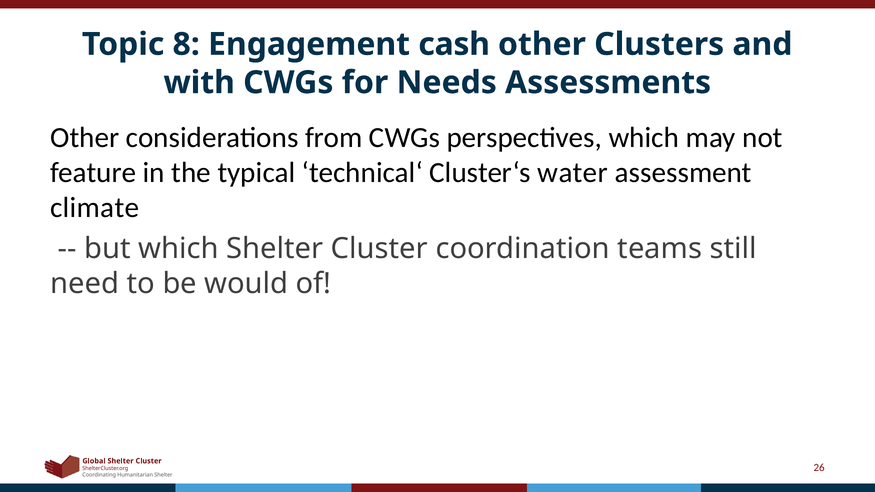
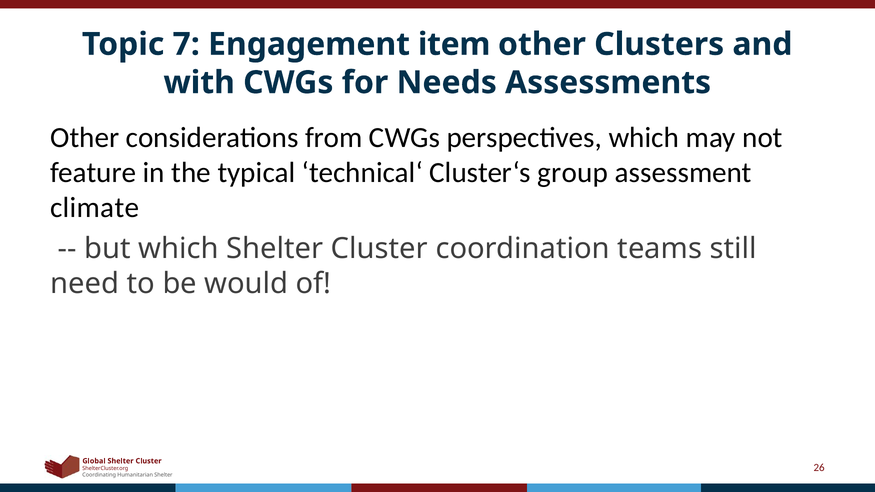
8: 8 -> 7
cash: cash -> item
water: water -> group
